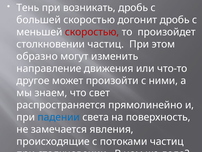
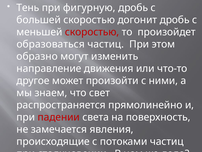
возникать: возникать -> фигурную
столкновении at (51, 44): столкновении -> образоваться
падении colour: blue -> red
